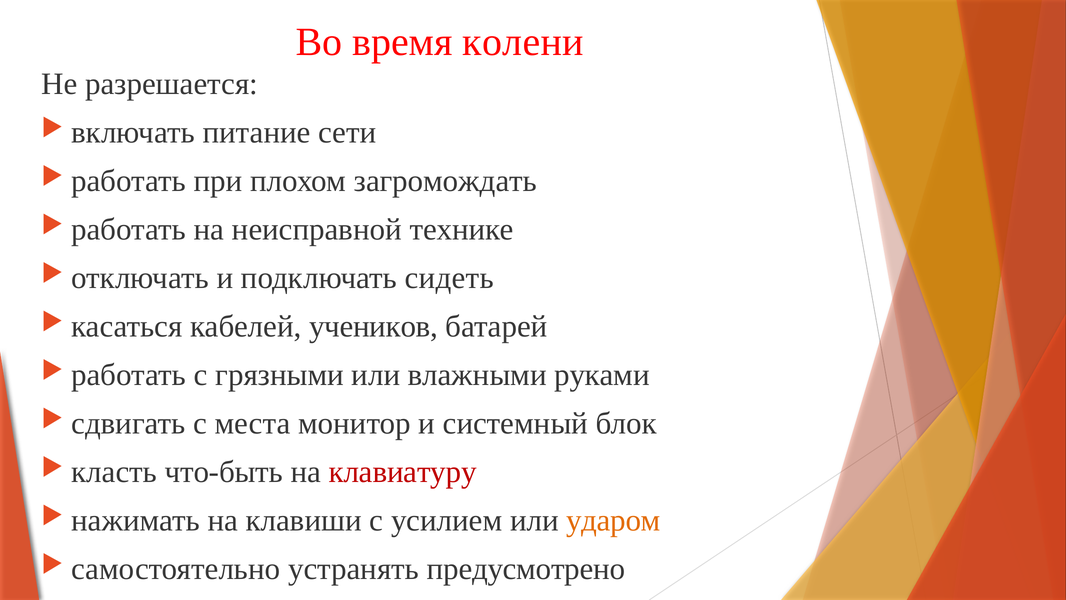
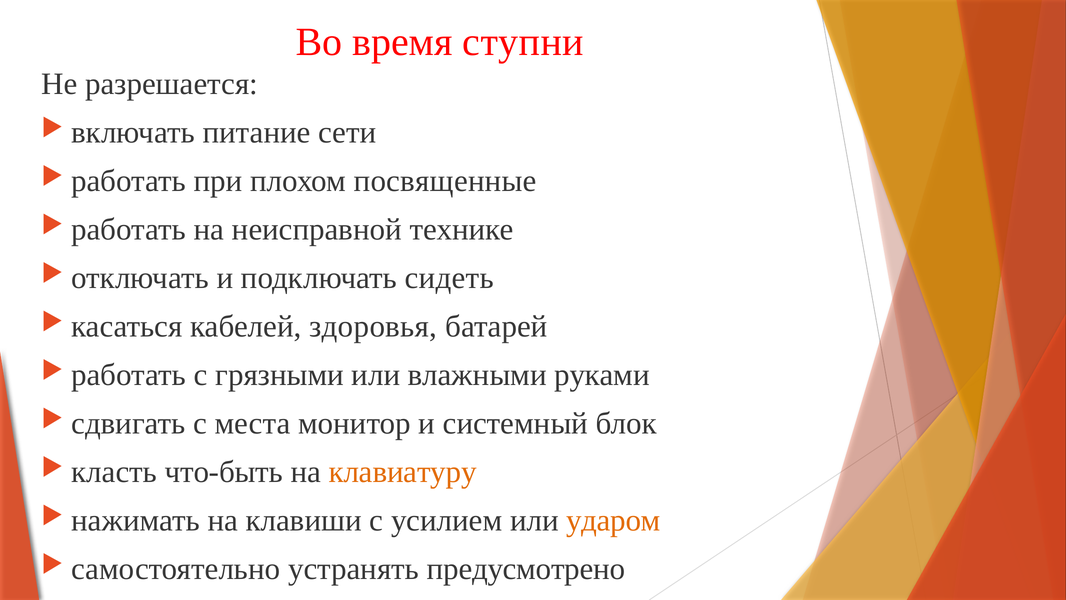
колени: колени -> ступни
загромождать: загромождать -> посвященные
учеников: учеников -> здоровья
клавиатуру colour: red -> orange
